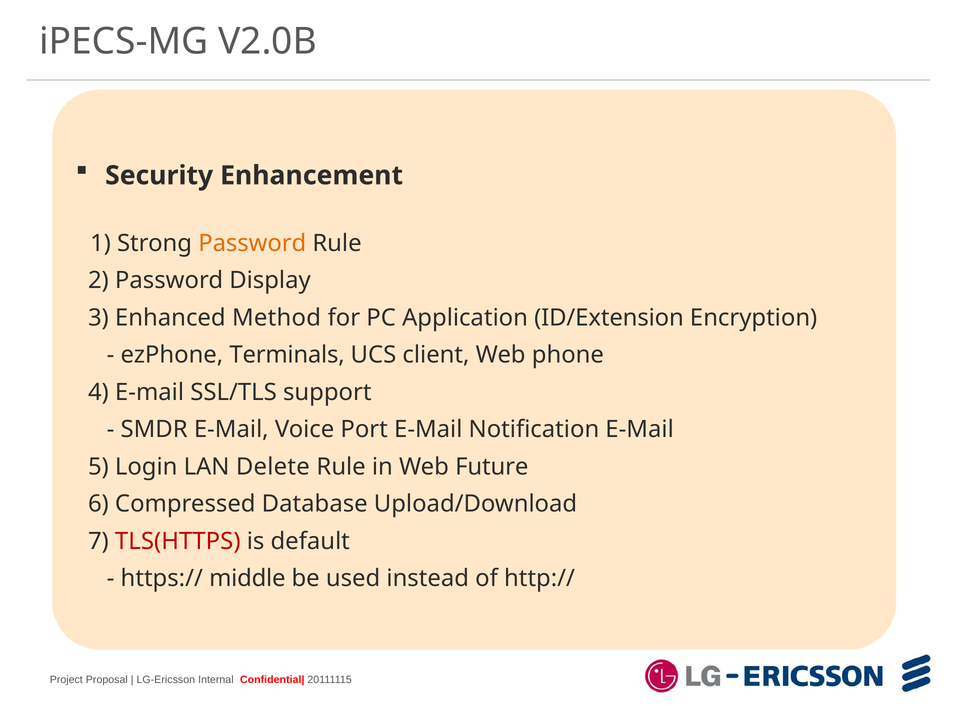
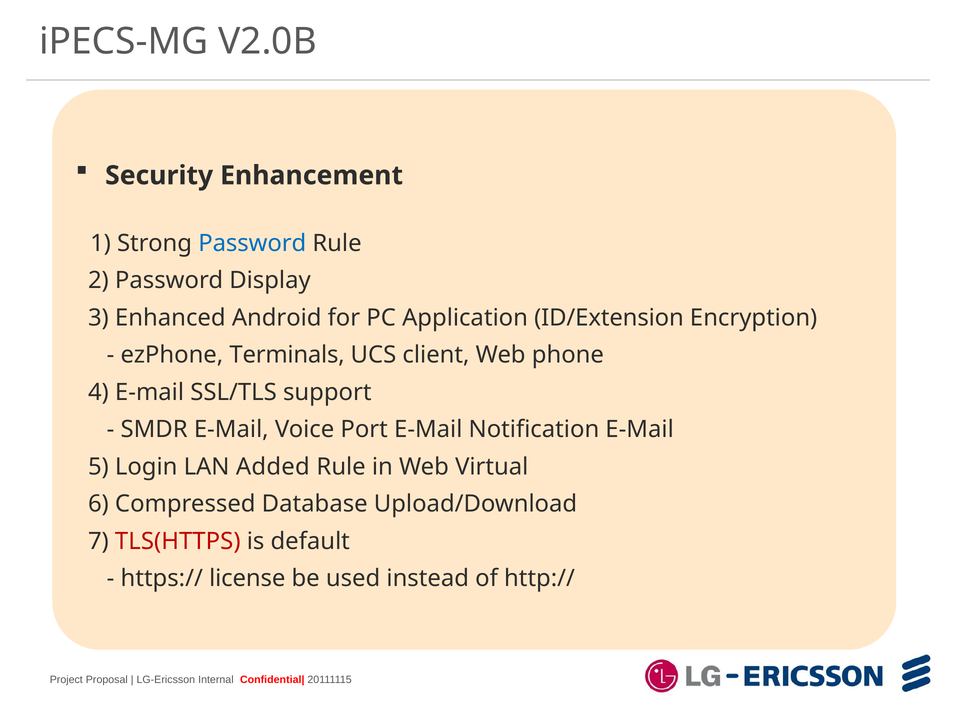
Password at (252, 243) colour: orange -> blue
Method: Method -> Android
Delete: Delete -> Added
Future: Future -> Virtual
middle: middle -> license
